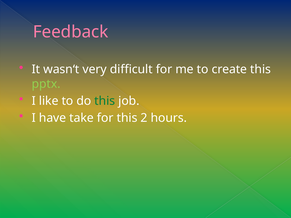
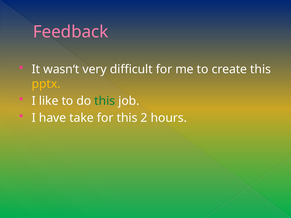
pptx colour: light green -> yellow
